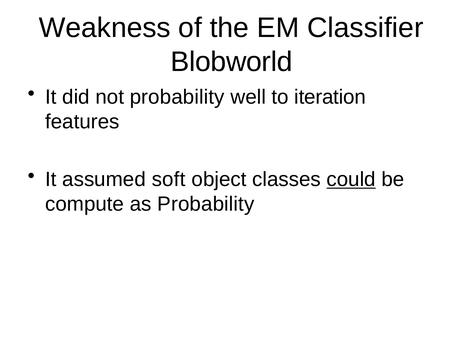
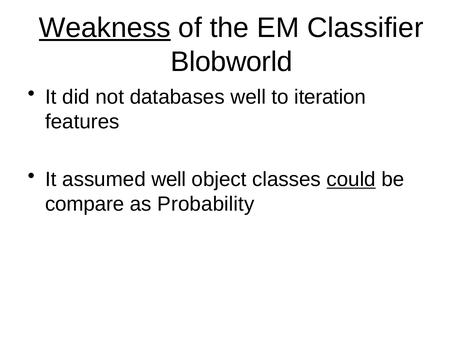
Weakness underline: none -> present
not probability: probability -> databases
assumed soft: soft -> well
compute: compute -> compare
